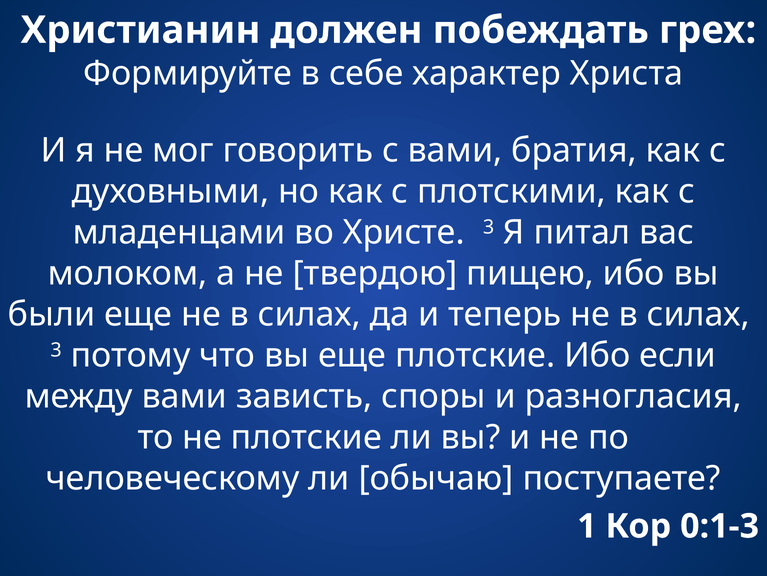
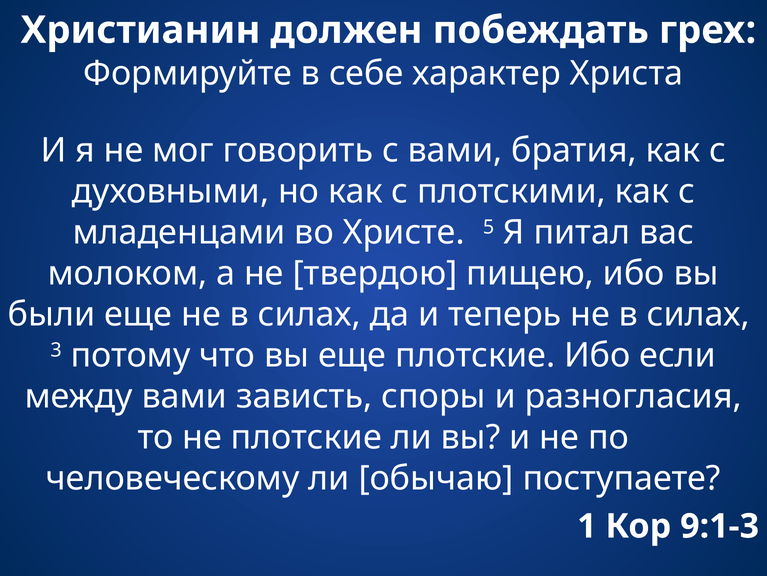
Христе 3: 3 -> 5
0:1-3: 0:1-3 -> 9:1-3
